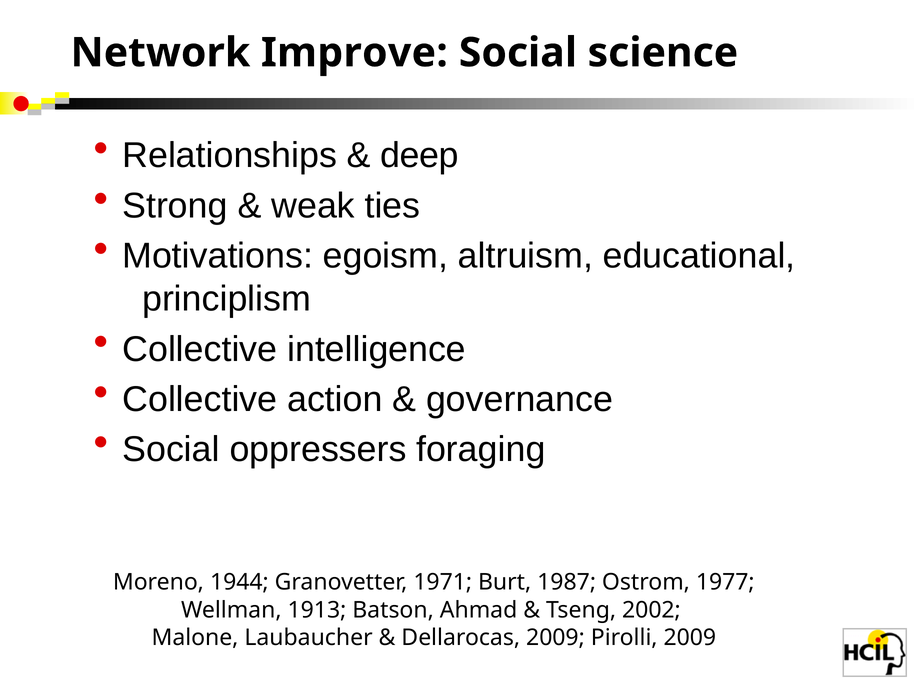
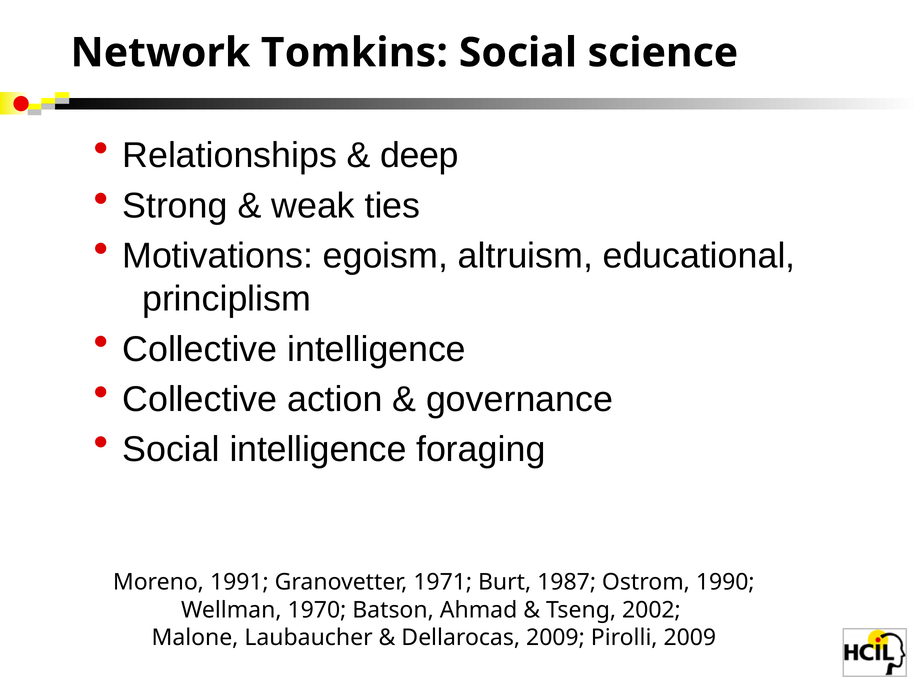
Improve: Improve -> Tomkins
Social oppressers: oppressers -> intelligence
1944: 1944 -> 1991
1977: 1977 -> 1990
1913: 1913 -> 1970
